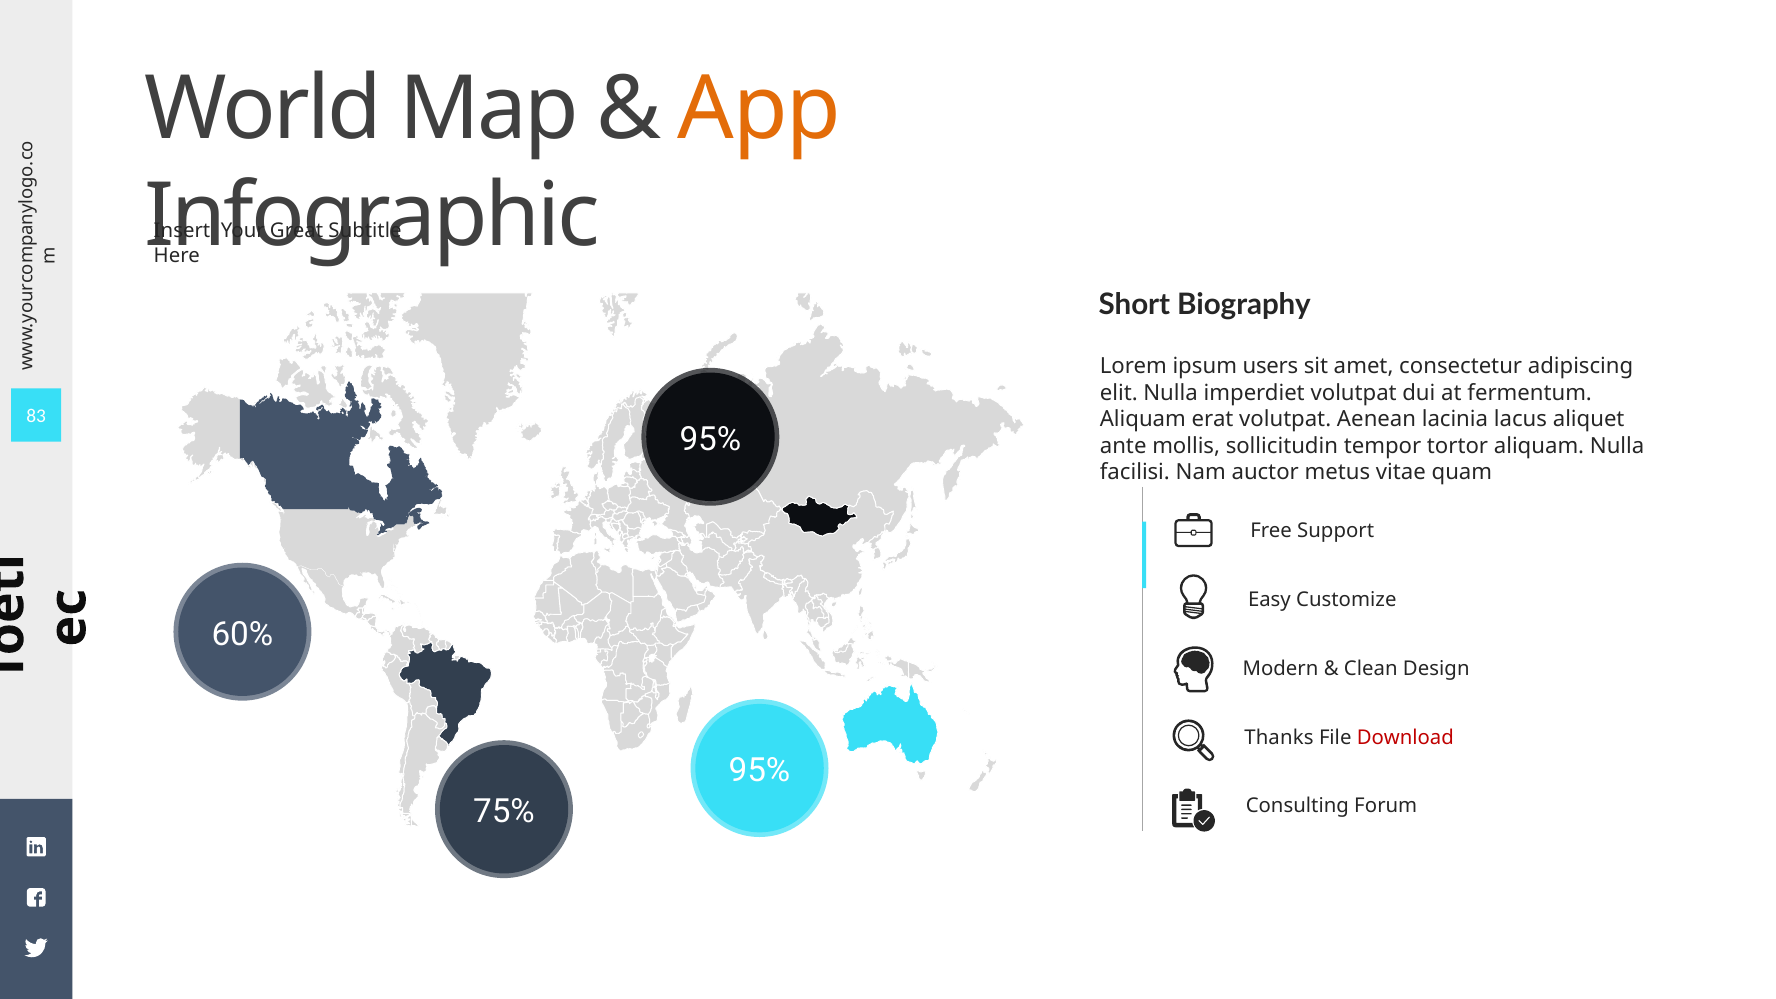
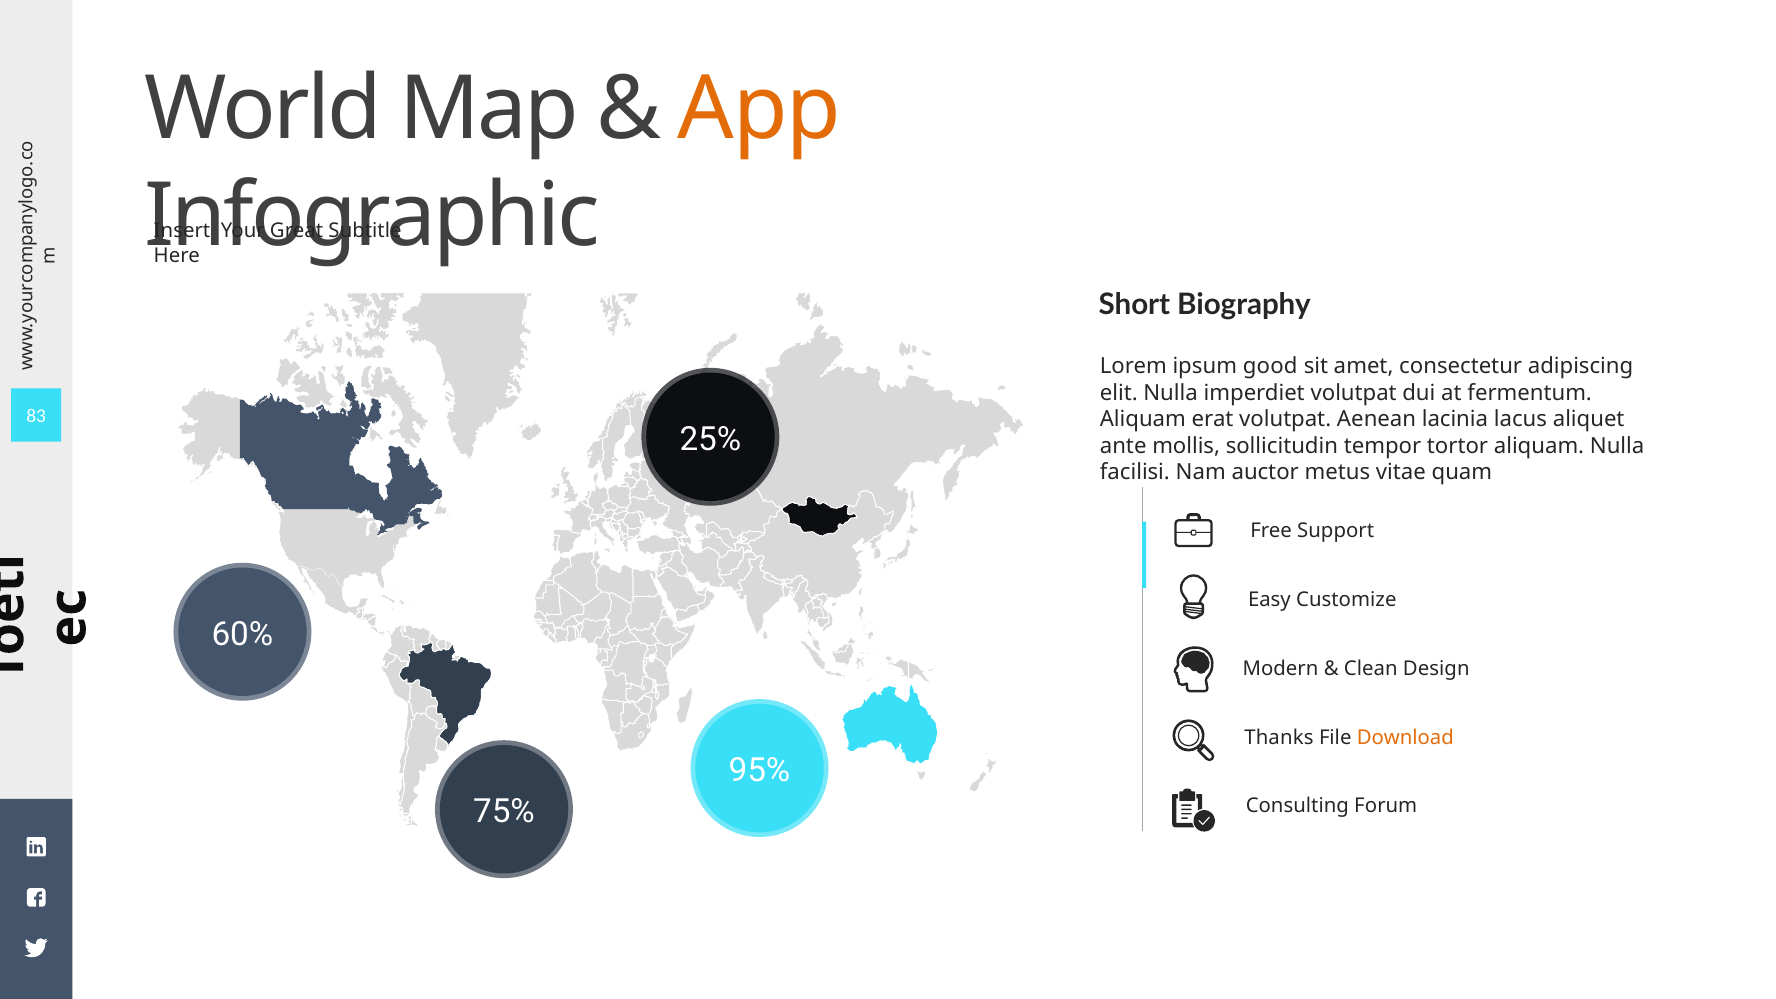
users: users -> good
95% at (710, 439): 95% -> 25%
Download colour: red -> orange
